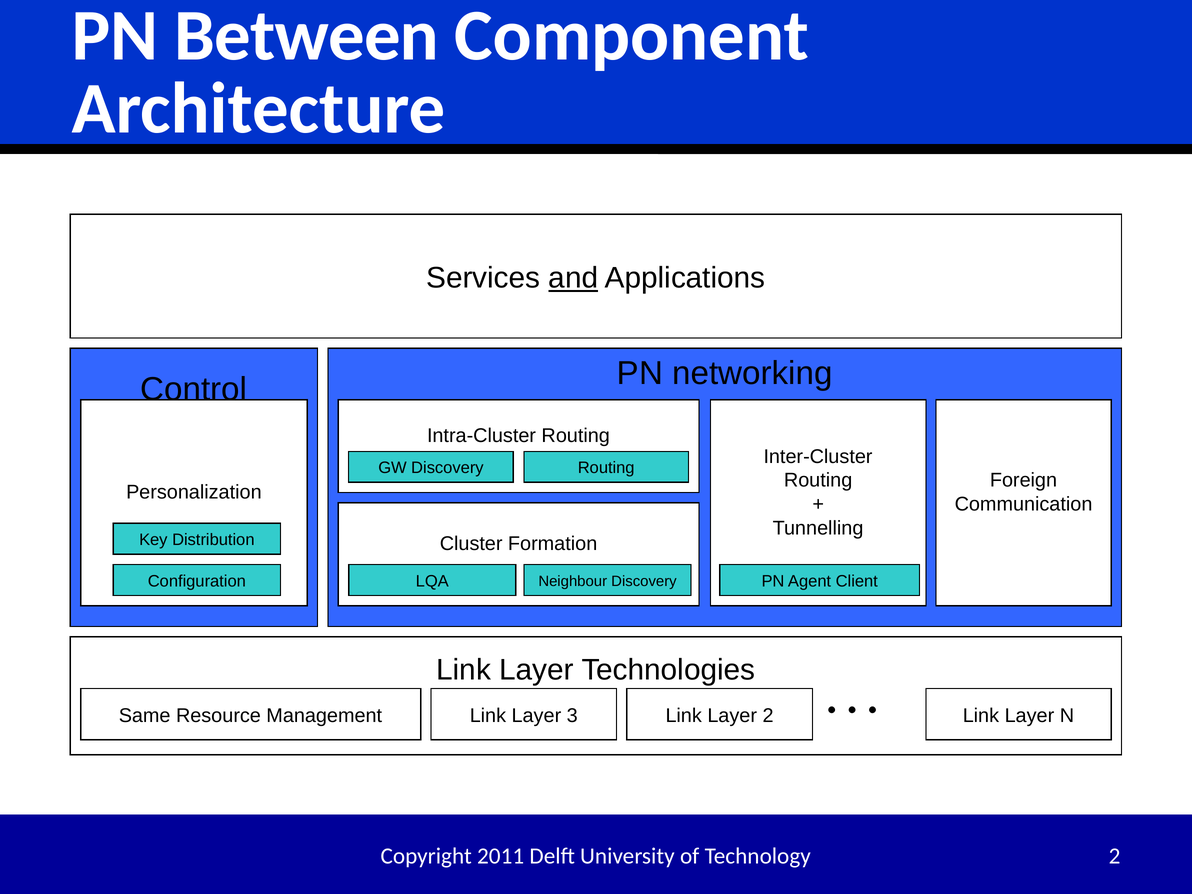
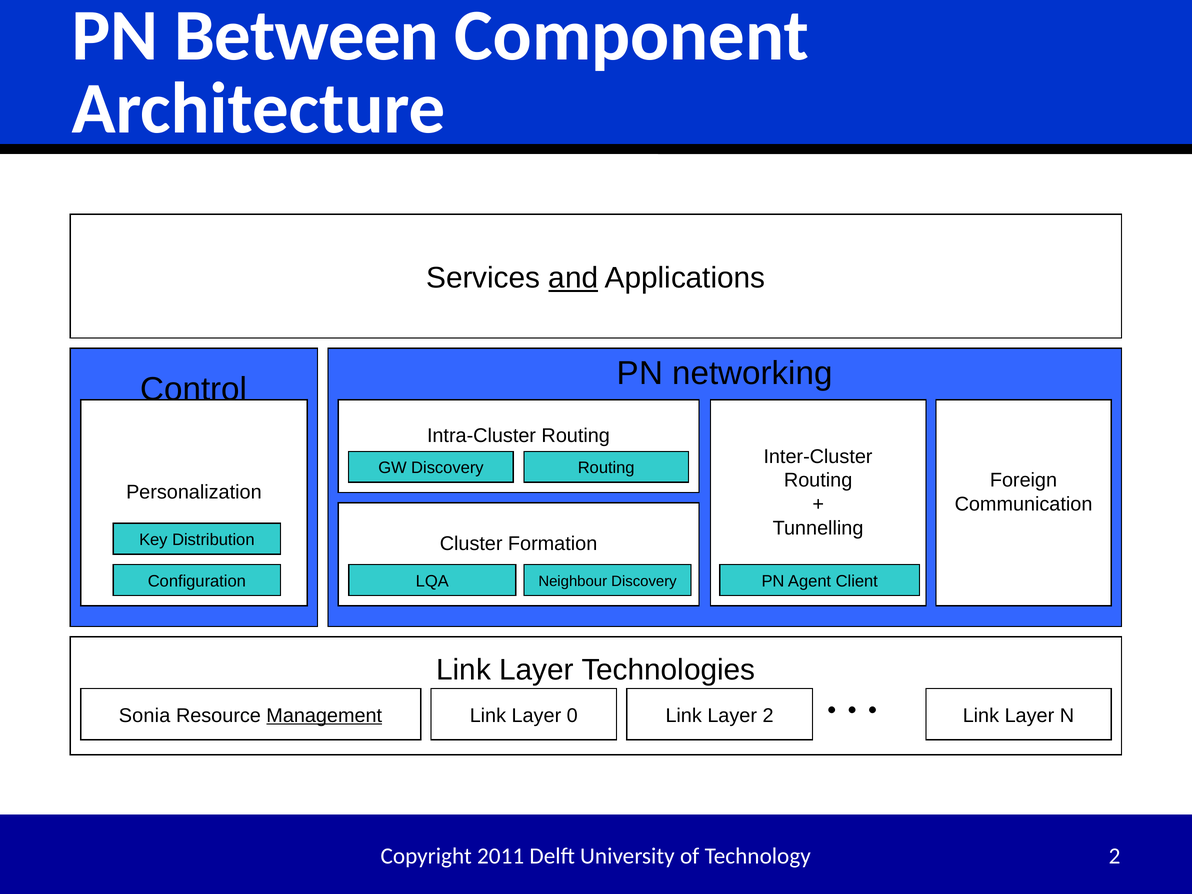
Same: Same -> Sonia
Management underline: none -> present
3: 3 -> 0
